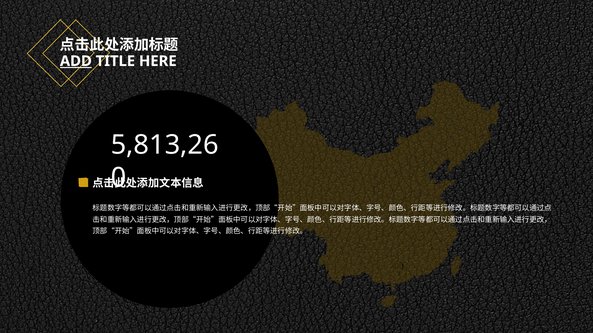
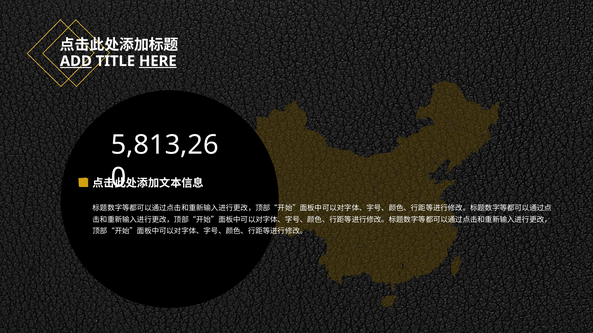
HERE underline: none -> present
